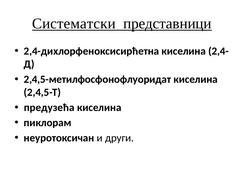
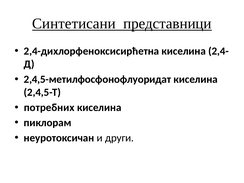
Систематски: Систематски -> Синтетисани
предузећа: предузећа -> потребних
